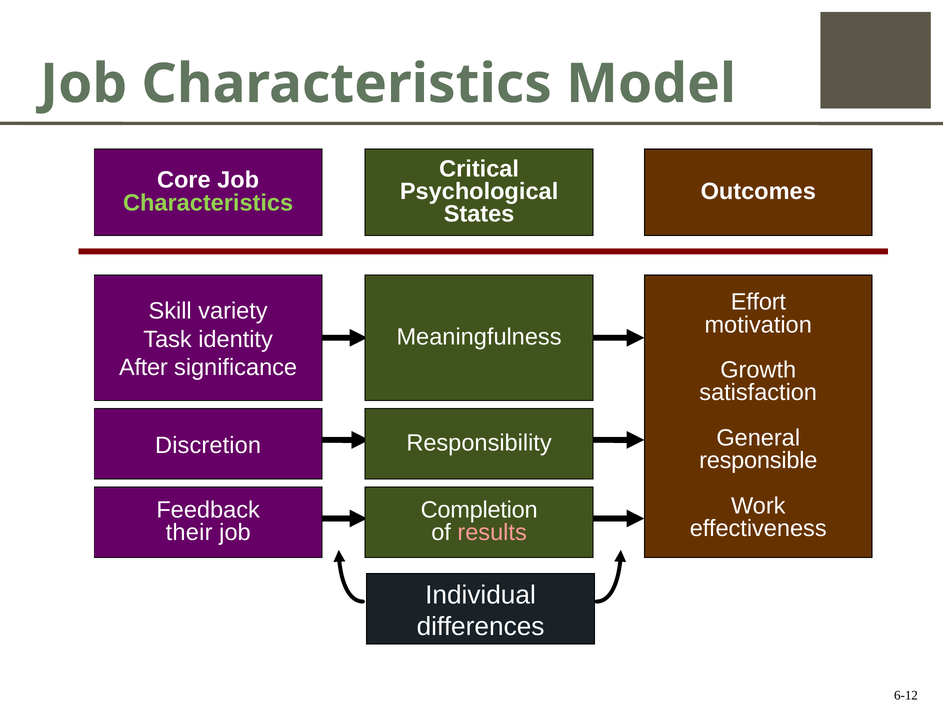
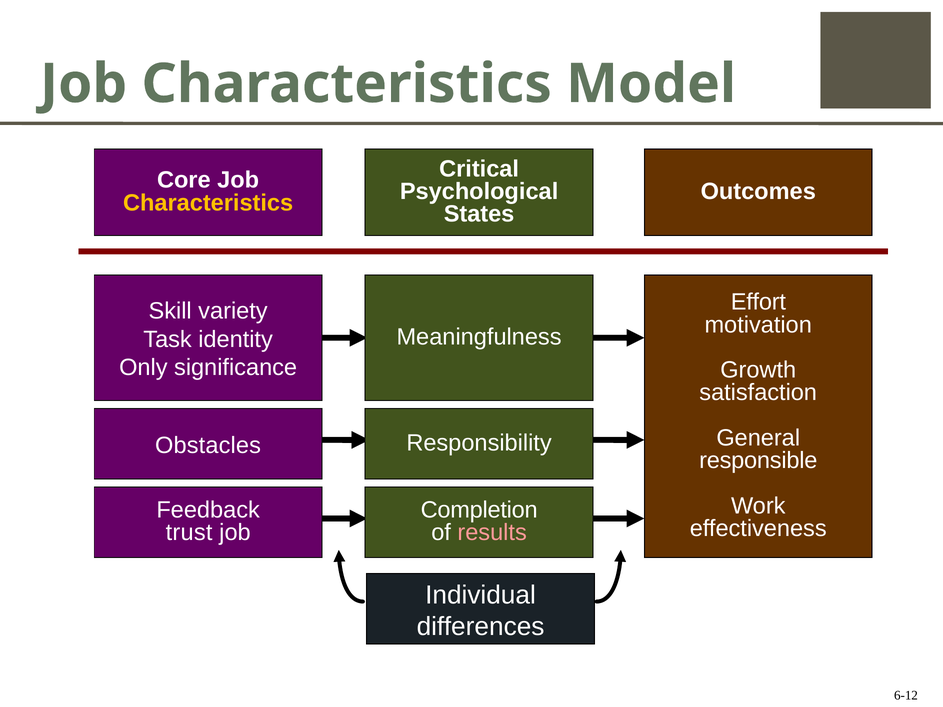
Characteristics at (208, 203) colour: light green -> yellow
After: After -> Only
Discretion: Discretion -> Obstacles
their: their -> trust
